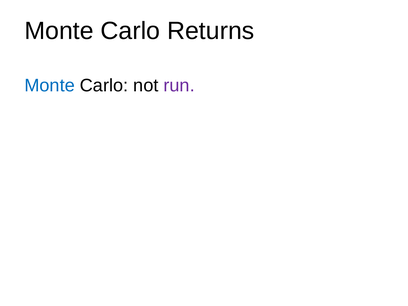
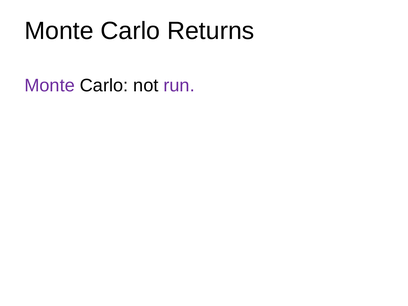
Monte at (50, 86) colour: blue -> purple
